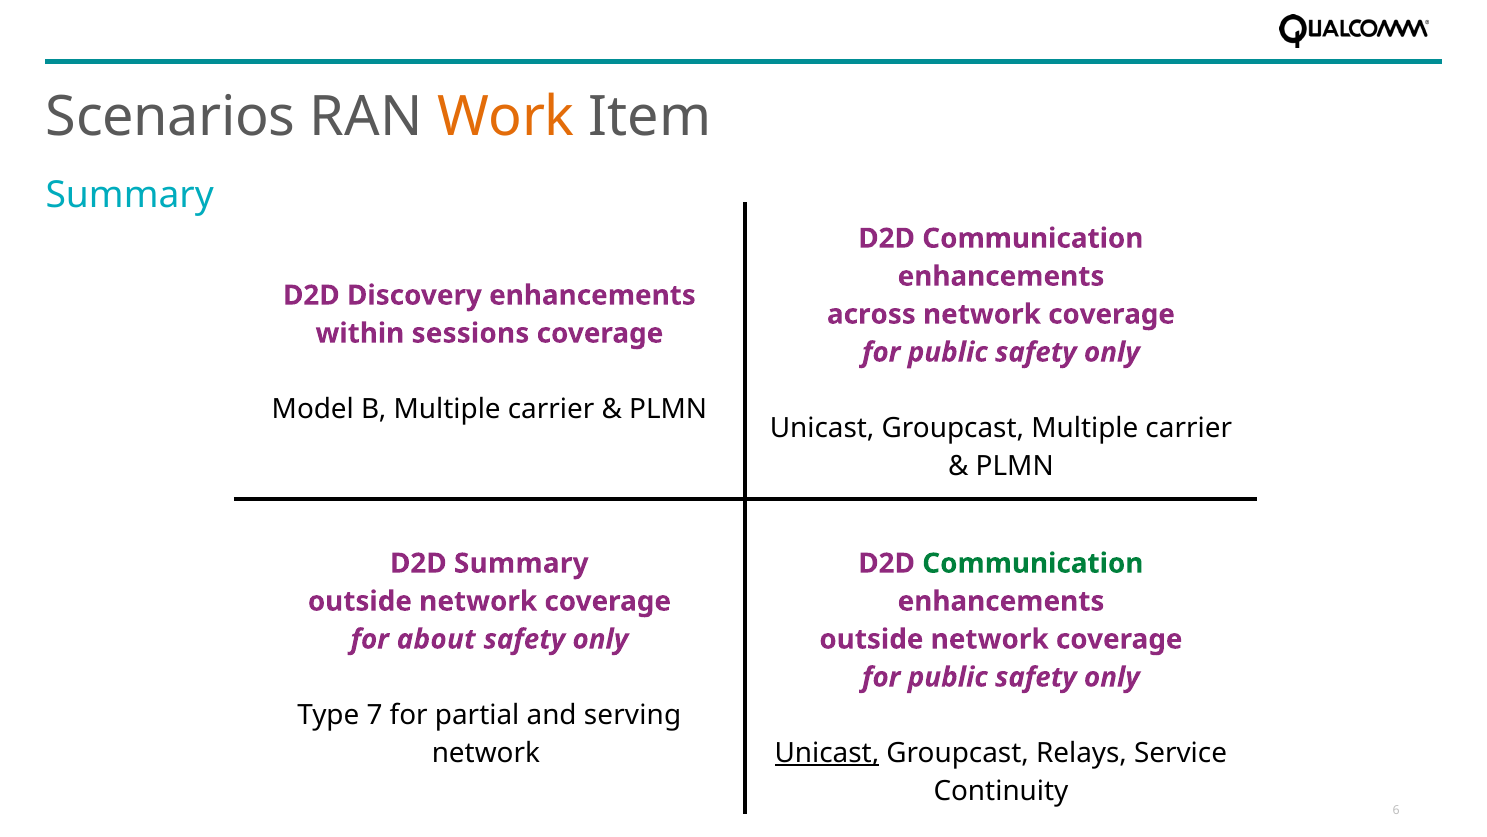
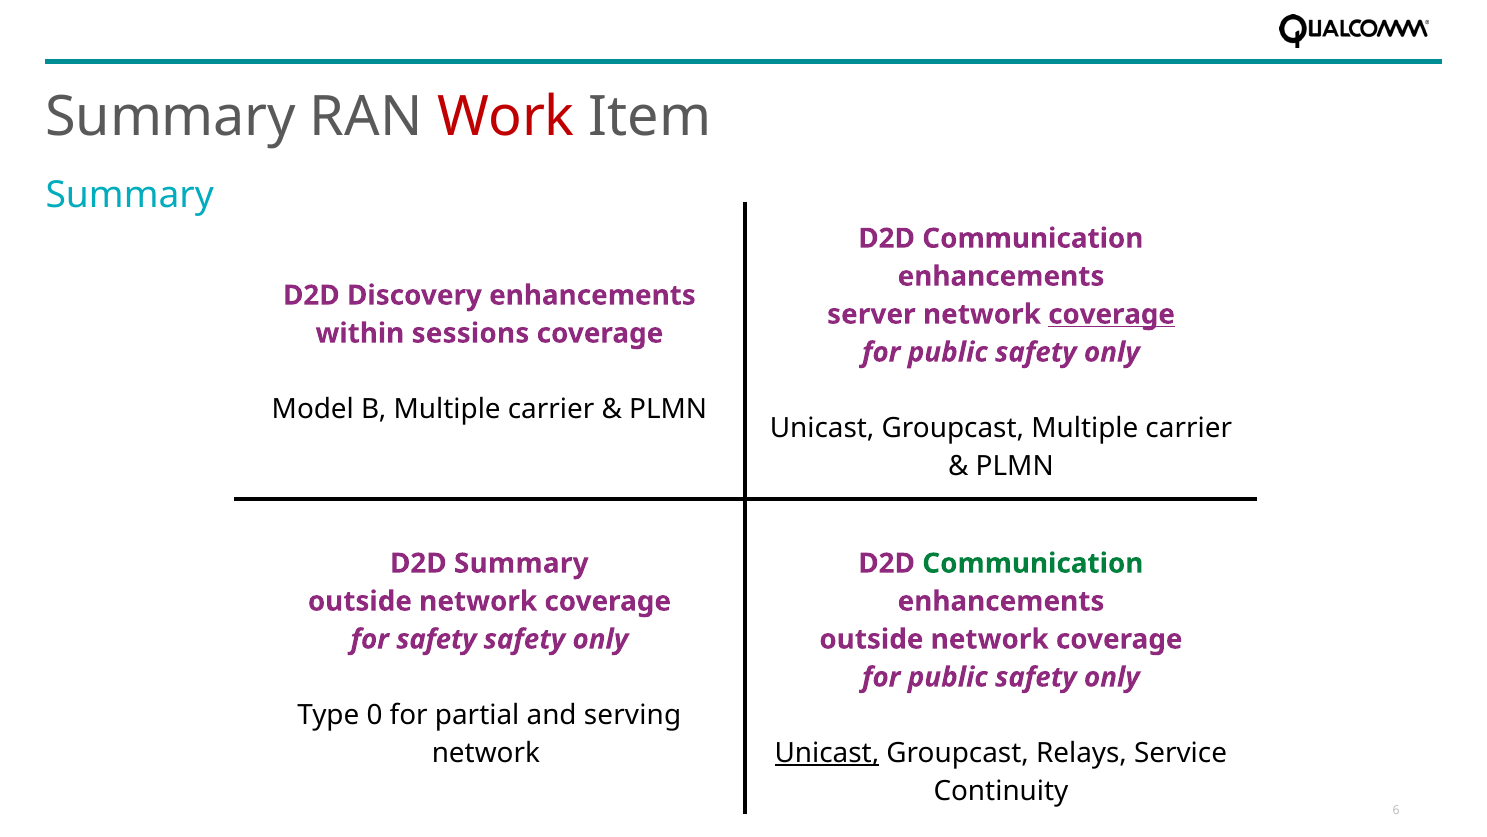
Scenarios at (171, 117): Scenarios -> Summary
Work colour: orange -> red
across: across -> server
coverage at (1112, 314) underline: none -> present
for about: about -> safety
7: 7 -> 0
